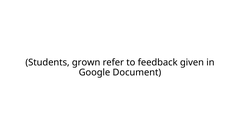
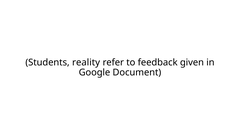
grown: grown -> reality
